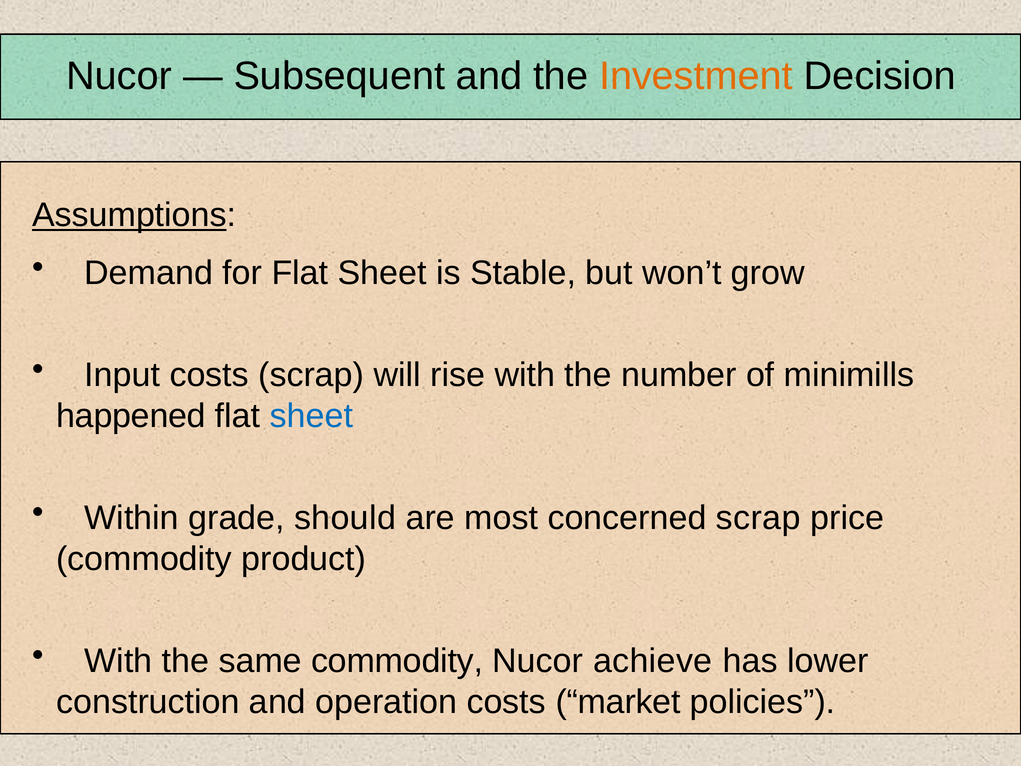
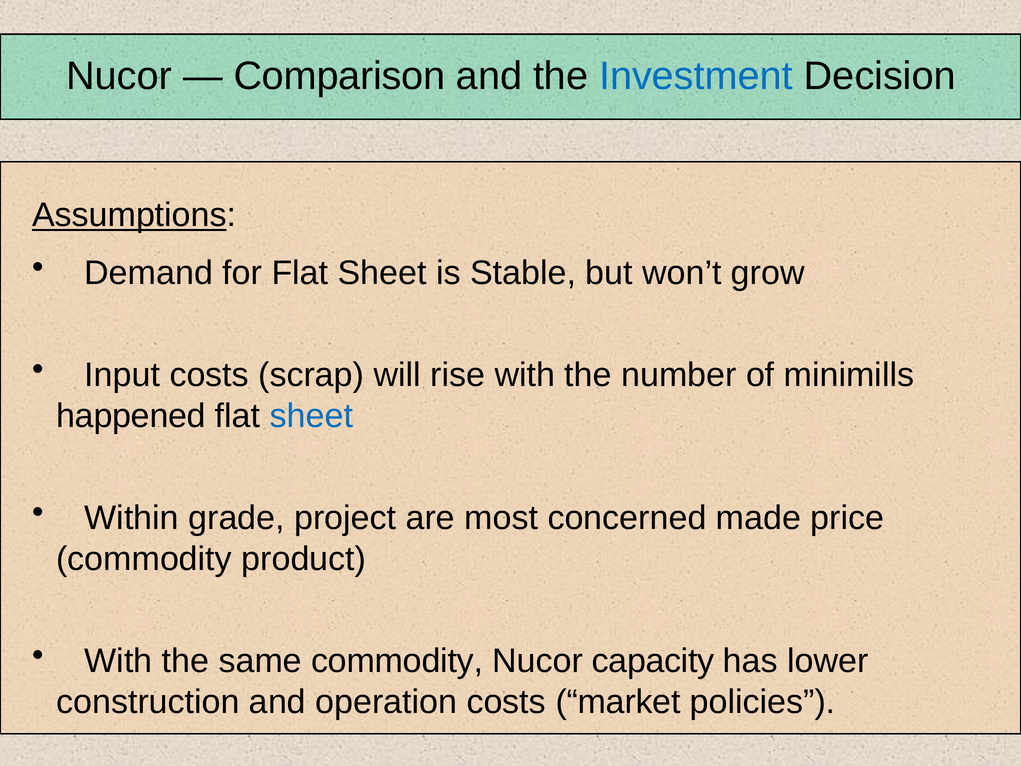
Subsequent: Subsequent -> Comparison
Investment colour: orange -> blue
should: should -> project
concerned scrap: scrap -> made
achieve: achieve -> capacity
